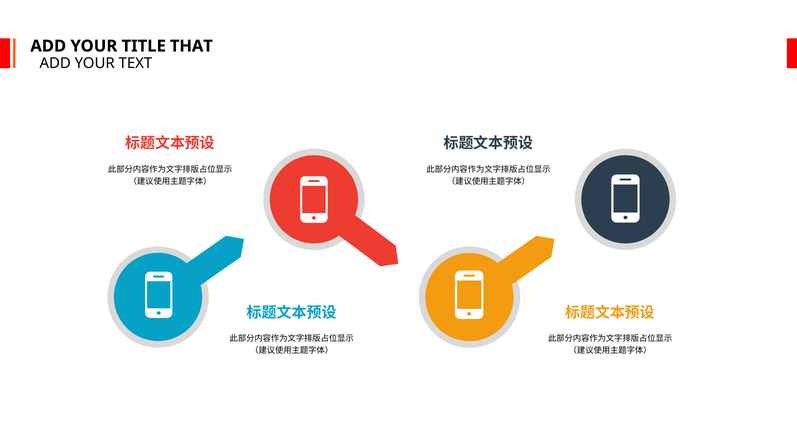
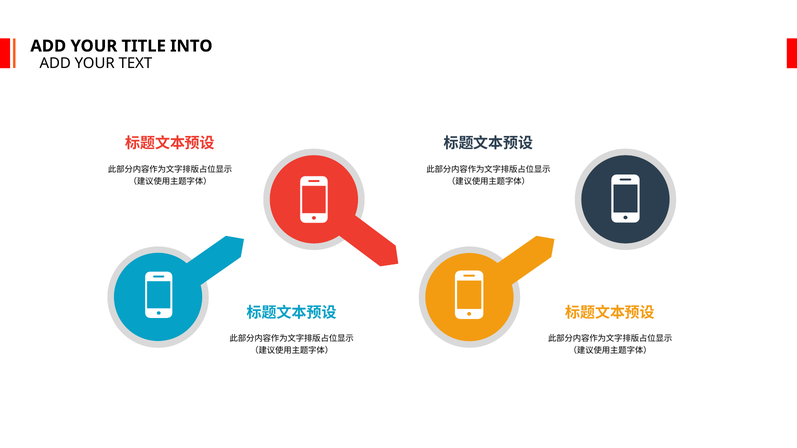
THAT: THAT -> INTO
